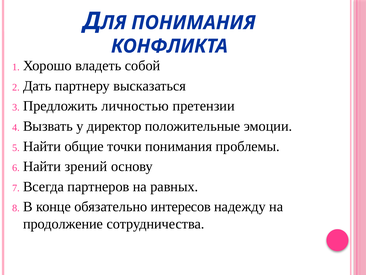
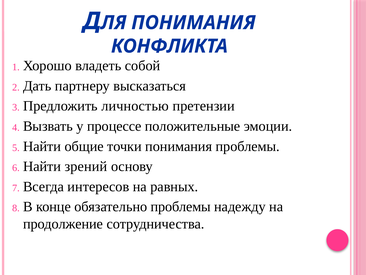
директор: директор -> процессе
партнеров: партнеров -> интересов
обязательно интересов: интересов -> проблемы
